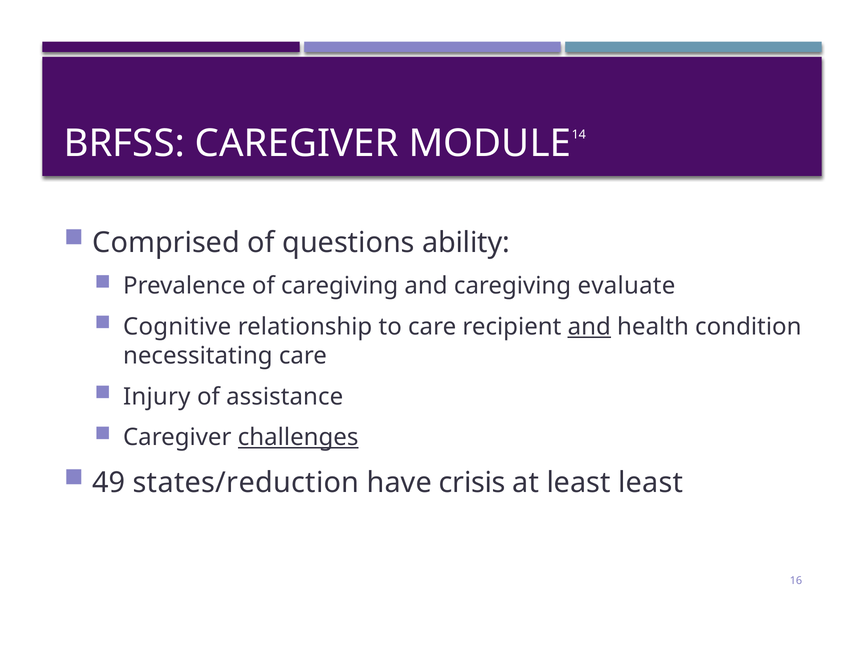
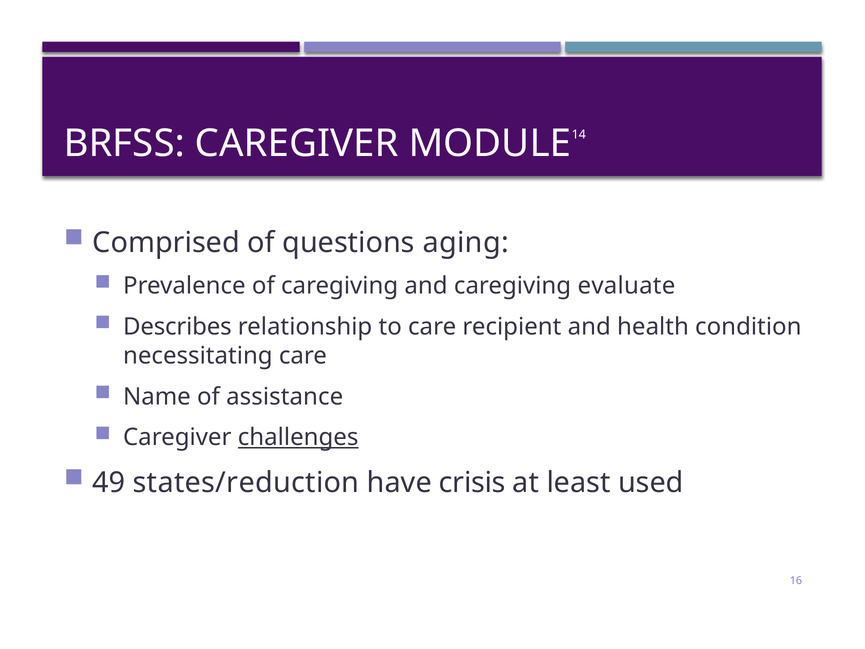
ability: ability -> aging
Cognitive: Cognitive -> Describes
and at (589, 327) underline: present -> none
Injury: Injury -> Name
least least: least -> used
